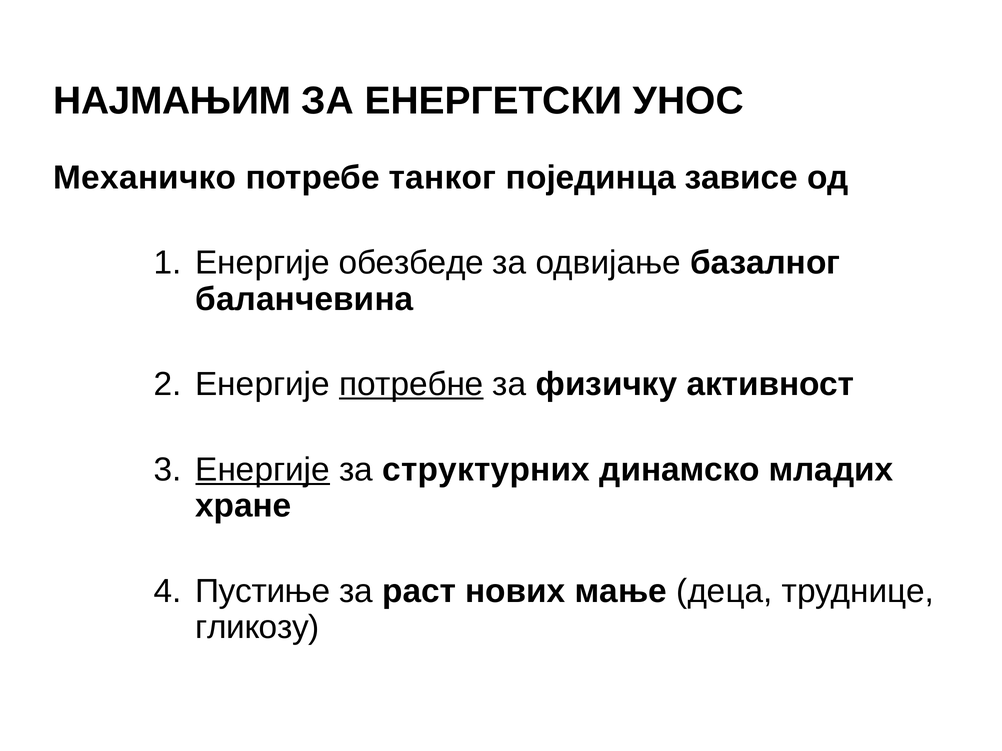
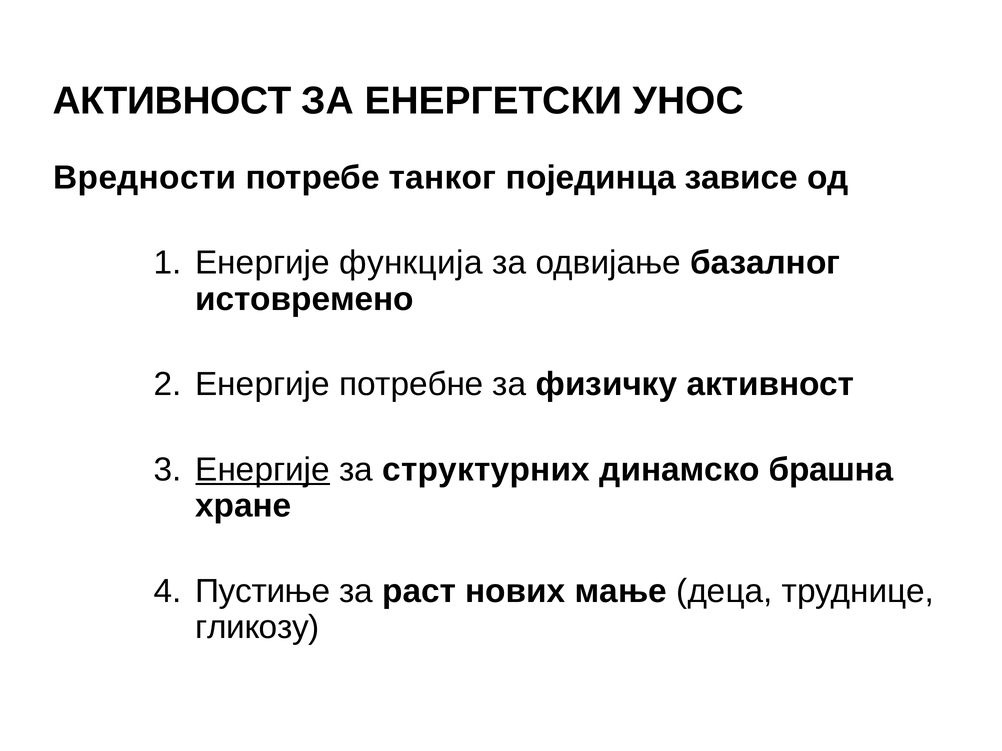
НАЈМАЊИМ at (172, 101): НАЈМАЊИМ -> АКТИВНОСТ
Механичко: Механичко -> Вредности
обезбеде: обезбеде -> функција
баланчевина: баланчевина -> истовремено
потребне underline: present -> none
младих: младих -> брашна
